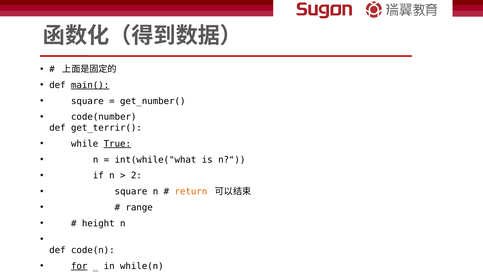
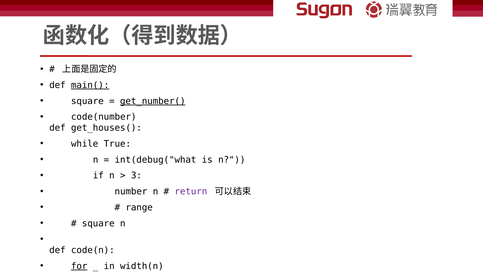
get_number( underline: none -> present
get_terrir(: get_terrir( -> get_houses(
True underline: present -> none
int(while("what: int(while("what -> int(debug("what
2: 2 -> 3
square at (131, 191): square -> number
return colour: orange -> purple
height at (98, 223): height -> square
while(n: while(n -> width(n
